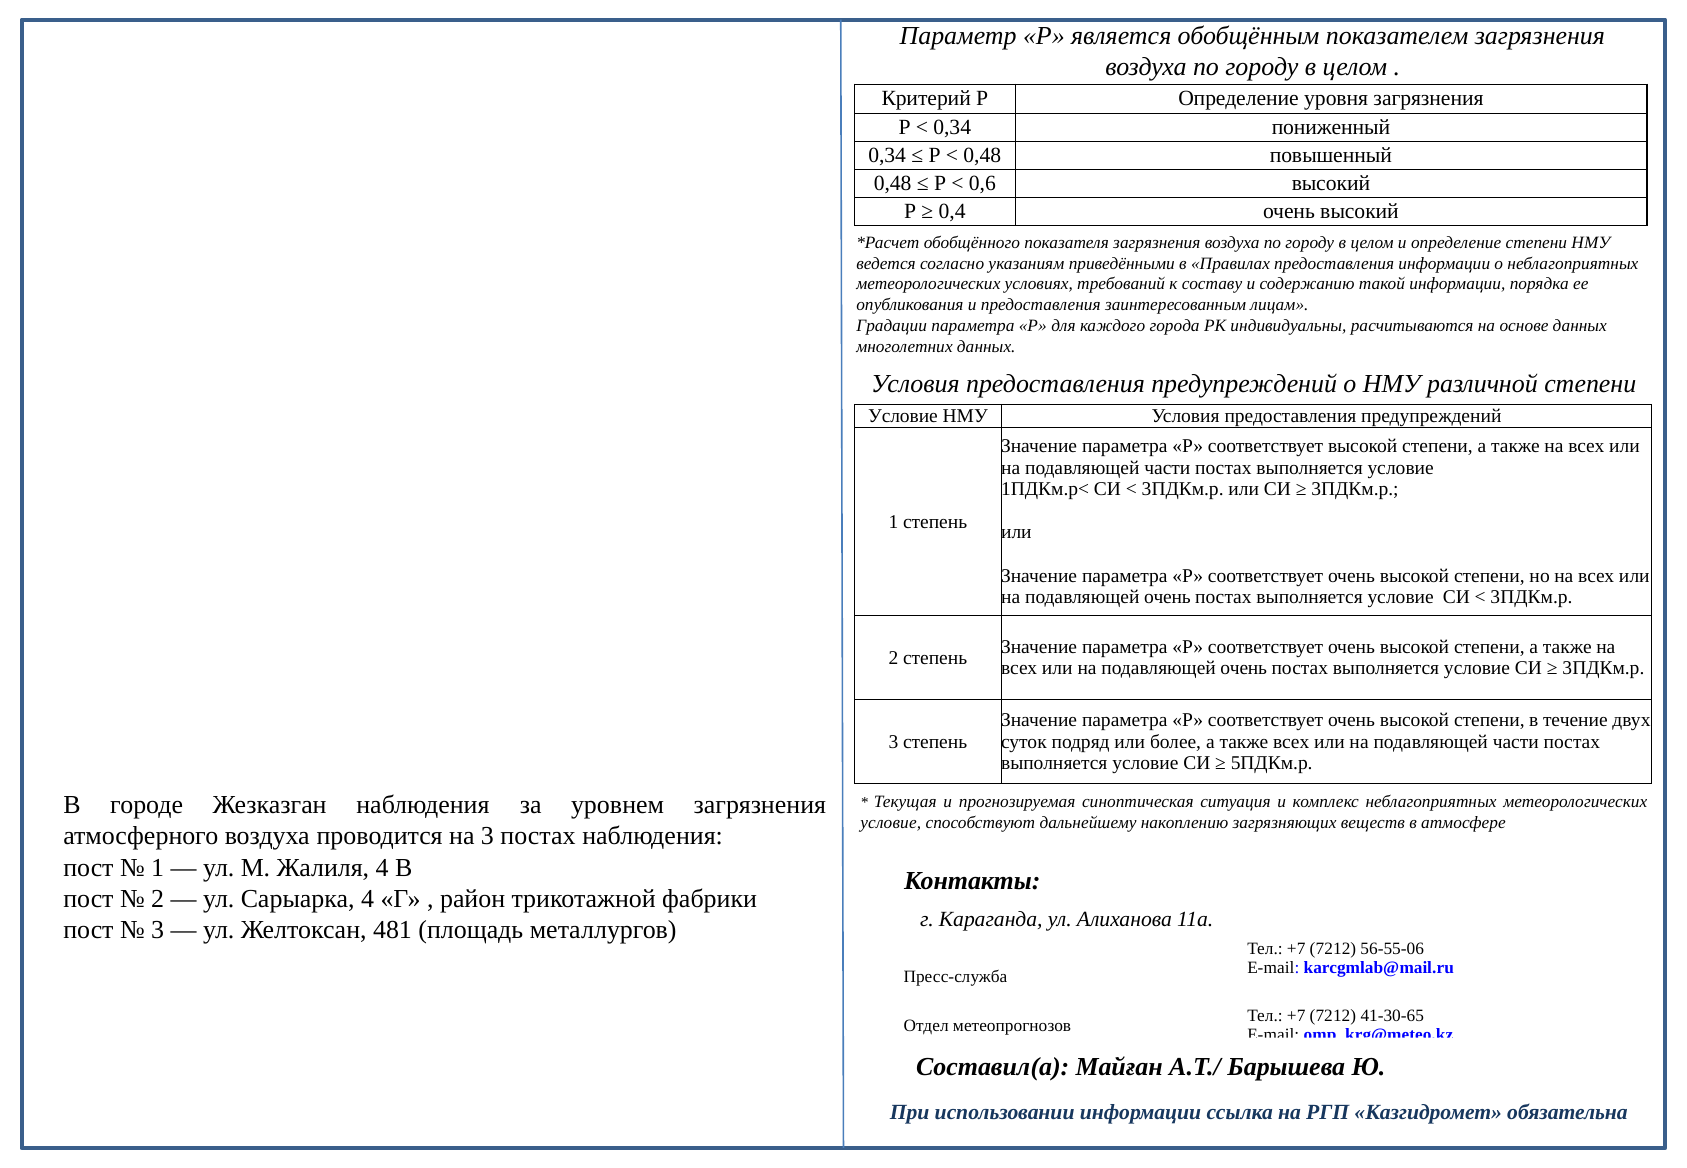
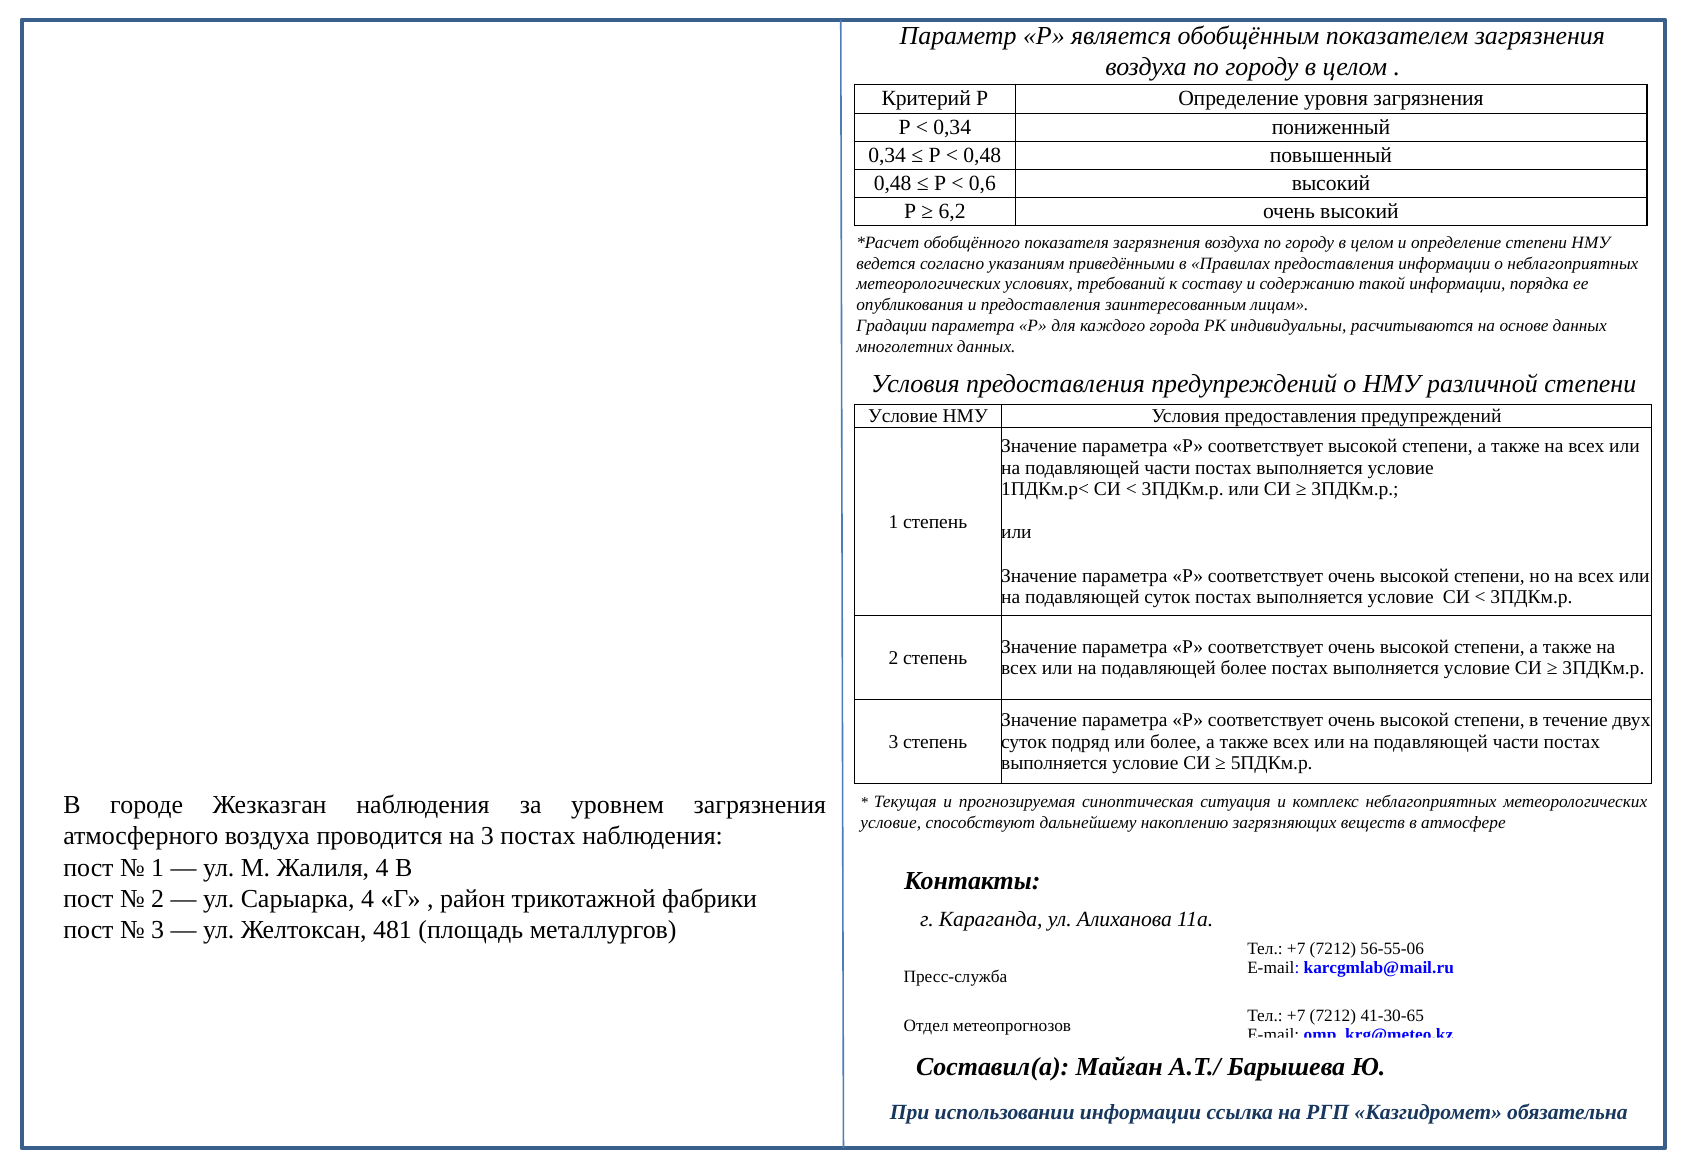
0,4: 0,4 -> 6,2
очень at (1167, 597): очень -> суток
очень at (1244, 668): очень -> более
